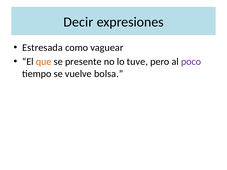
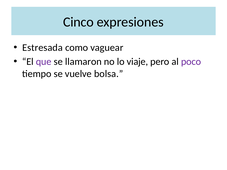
Decir: Decir -> Cinco
que colour: orange -> purple
presente: presente -> llamaron
tuve: tuve -> viaje
